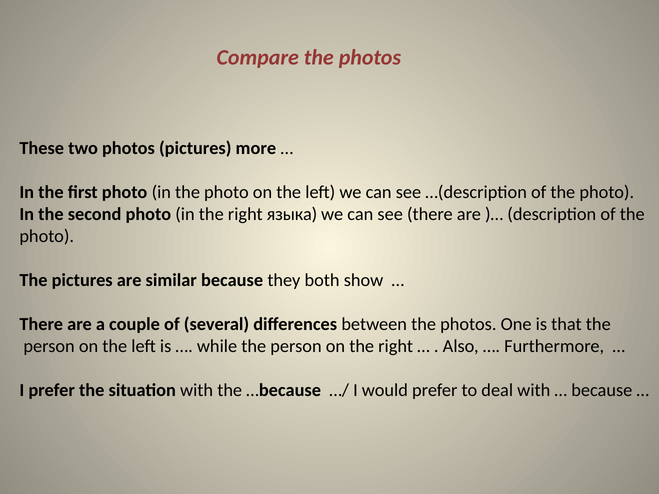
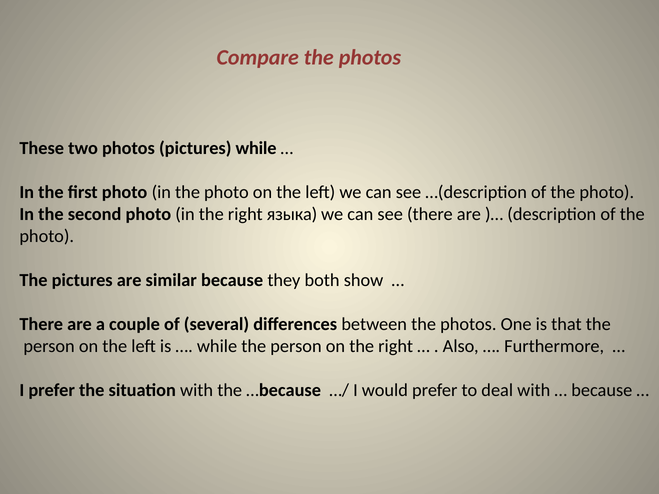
pictures more: more -> while
